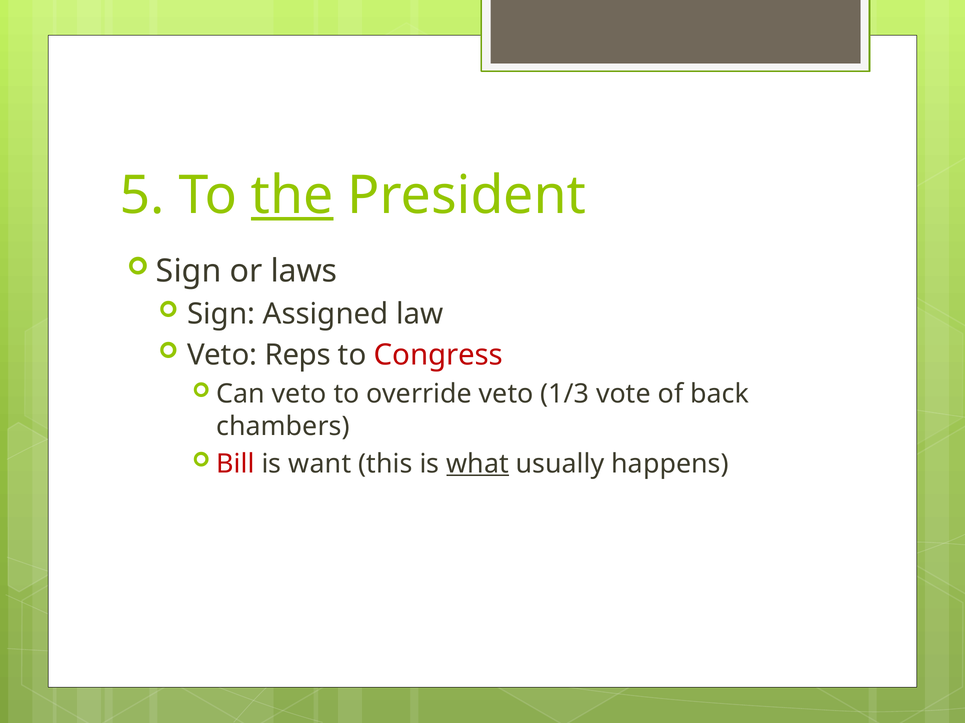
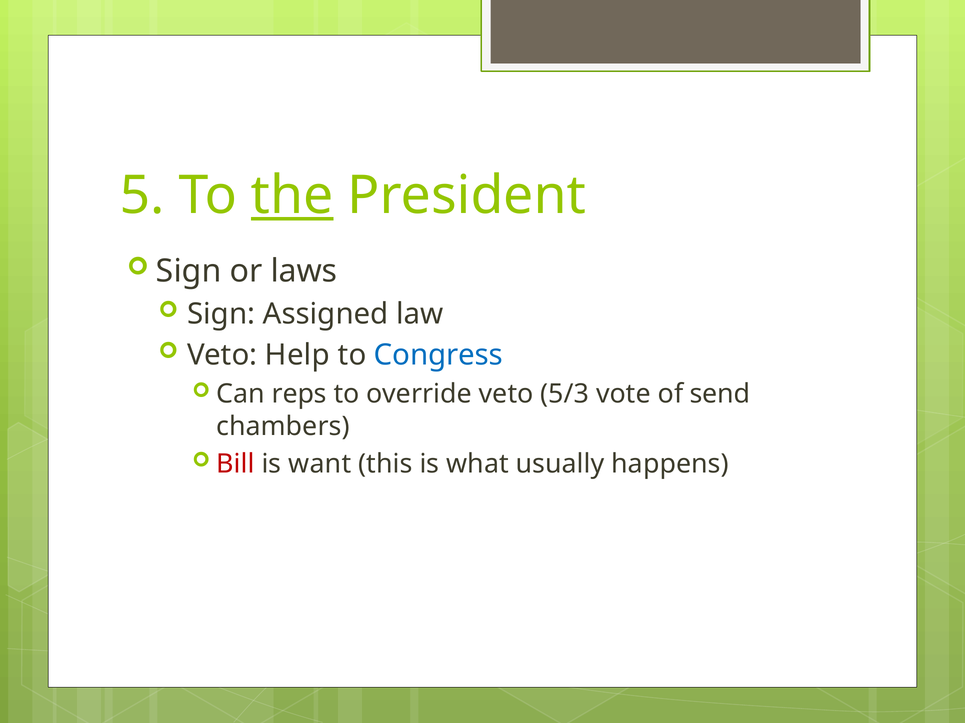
Reps: Reps -> Help
Congress colour: red -> blue
Can veto: veto -> reps
1/3: 1/3 -> 5/3
back: back -> send
what underline: present -> none
